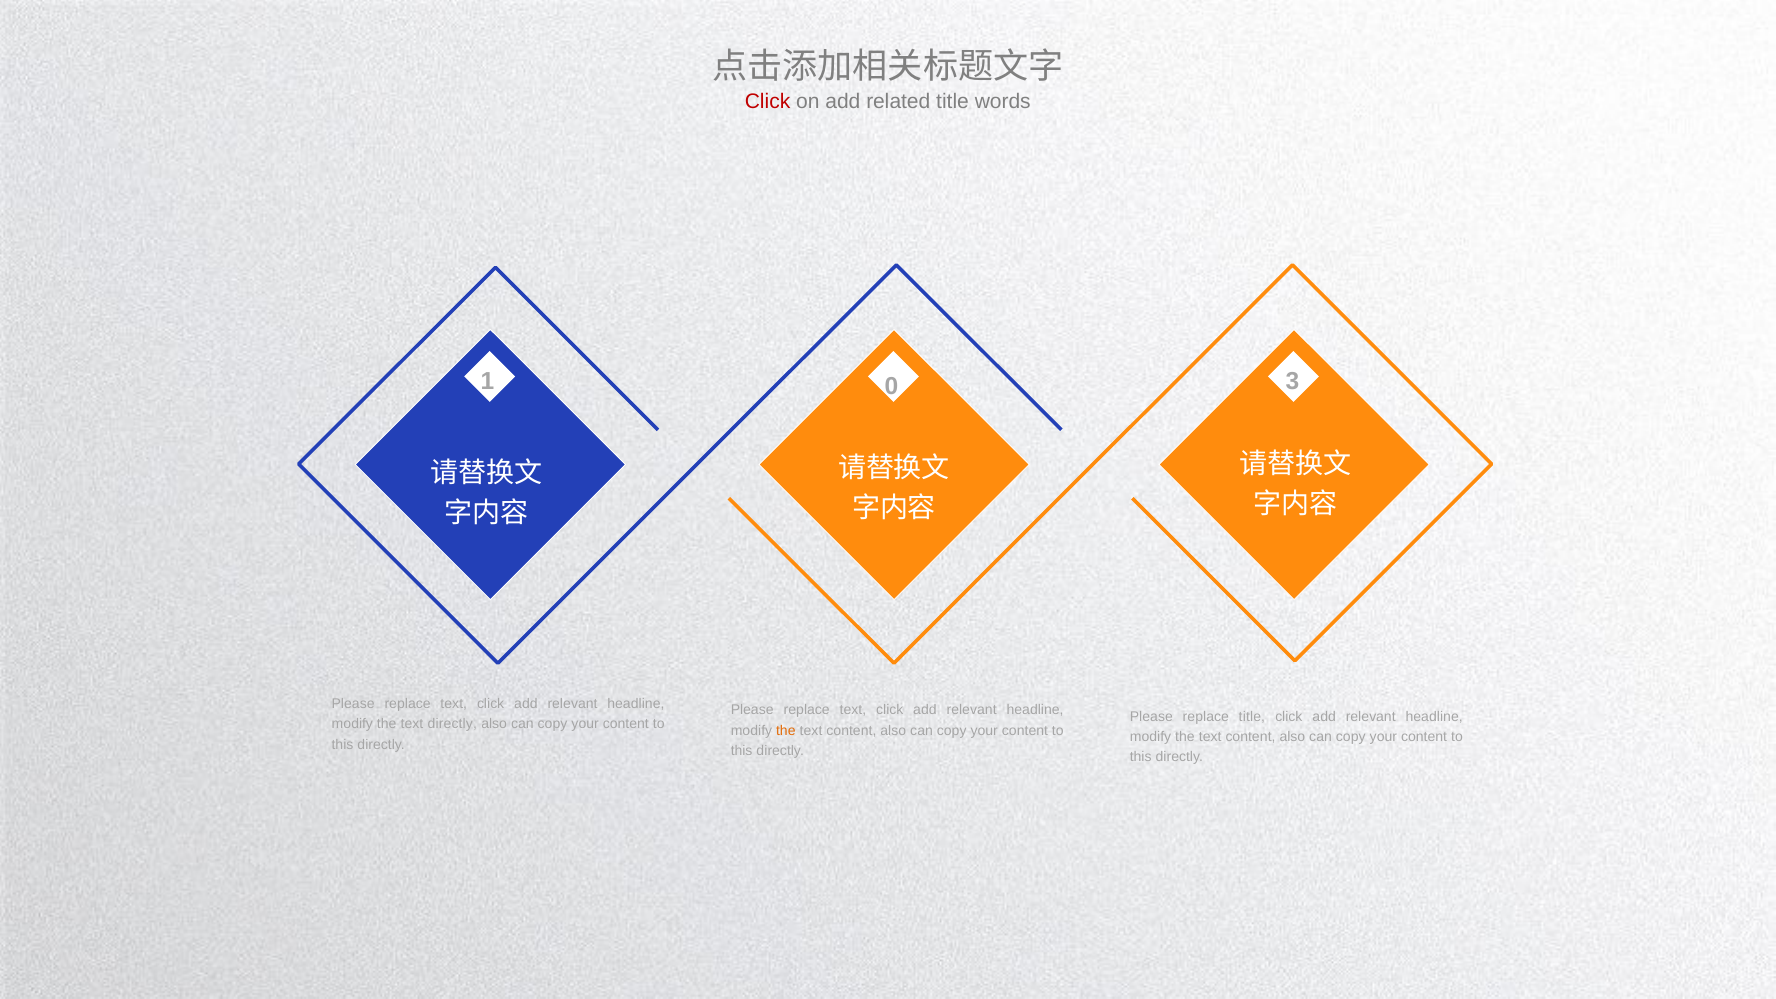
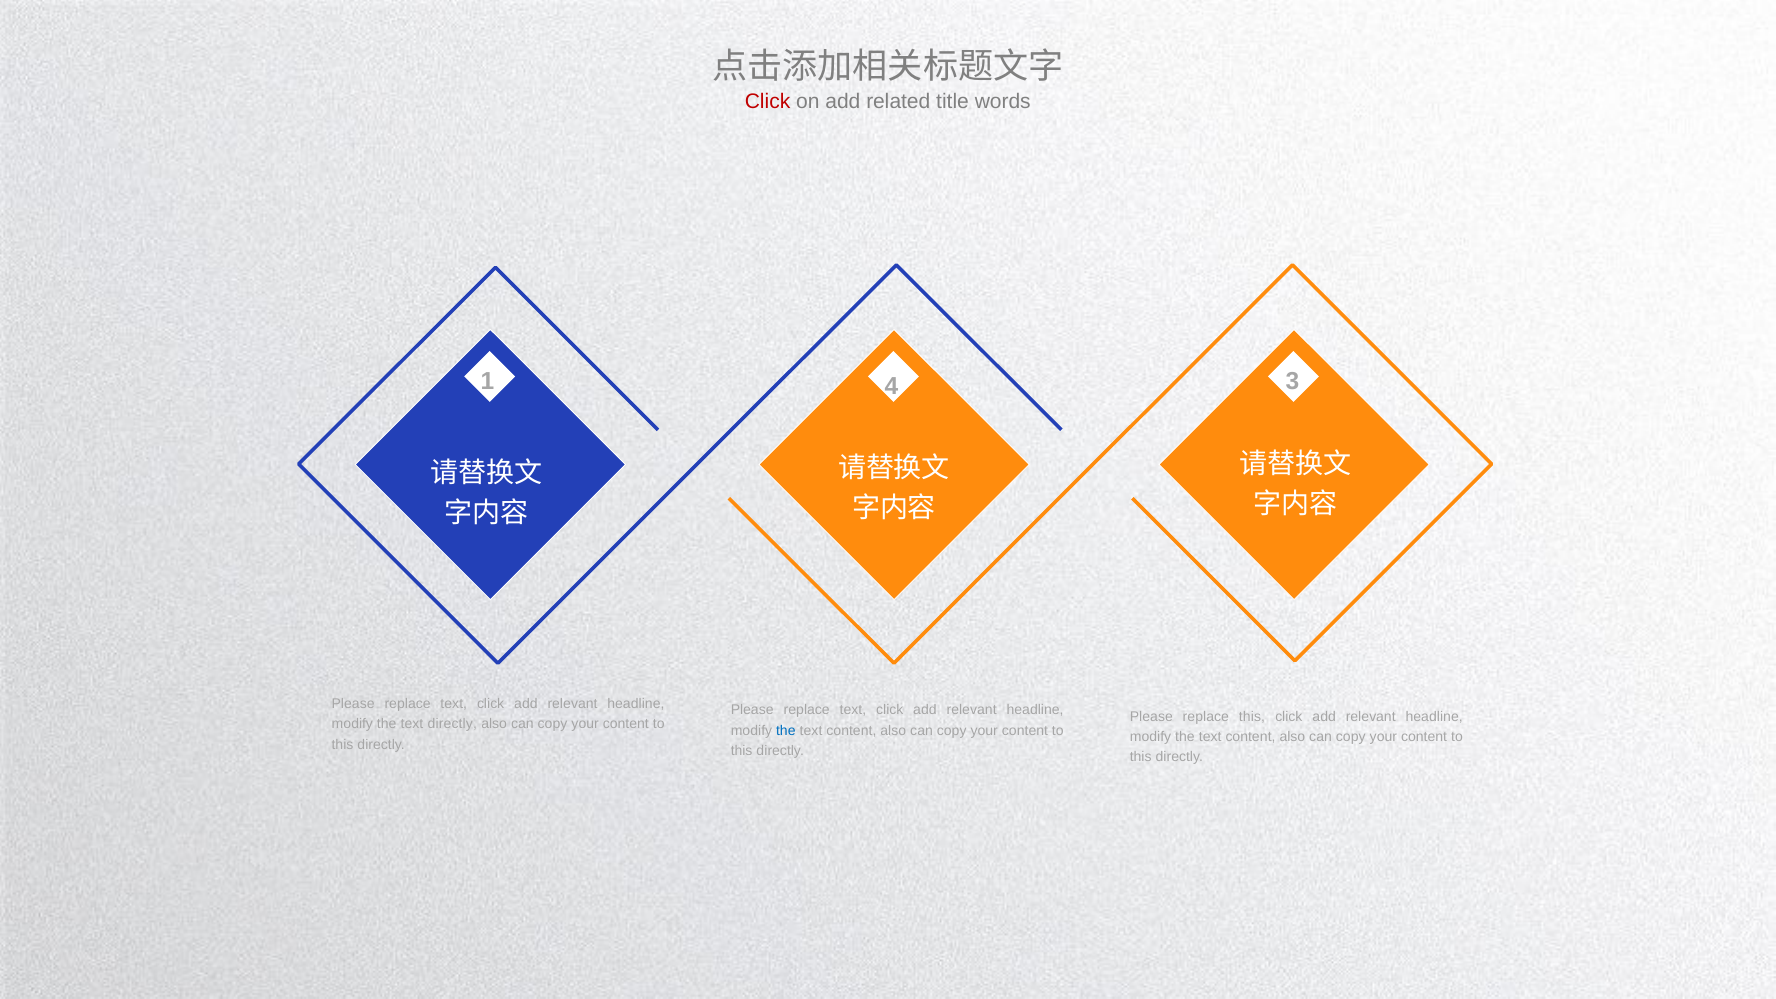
0: 0 -> 4
replace title: title -> this
the at (786, 730) colour: orange -> blue
